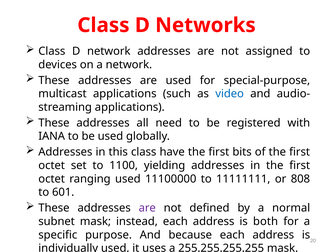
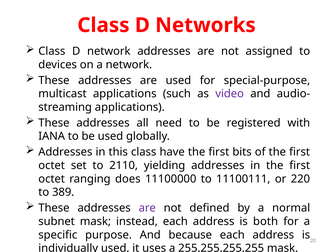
video colour: blue -> purple
1100: 1100 -> 2110
ranging used: used -> does
11111111: 11111111 -> 11100111
808: 808 -> 220
601: 601 -> 389
